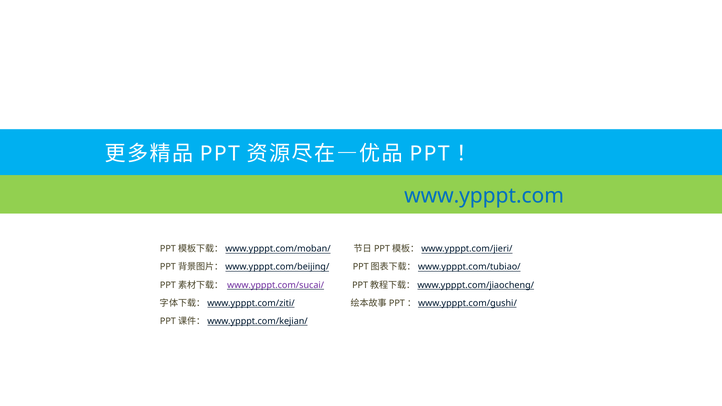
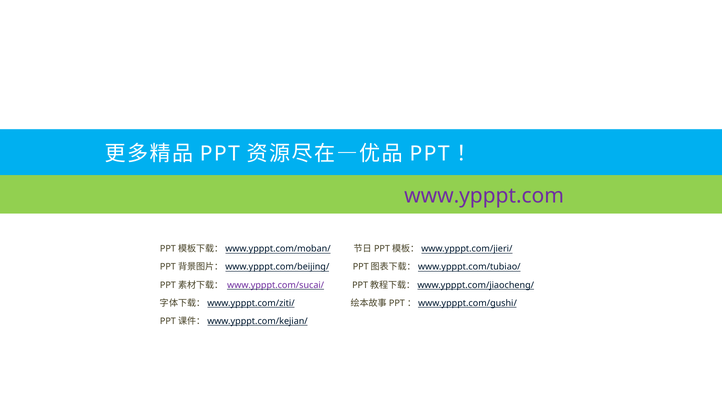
www.ypppt.com colour: blue -> purple
